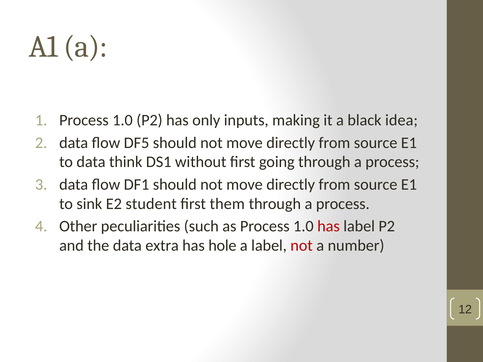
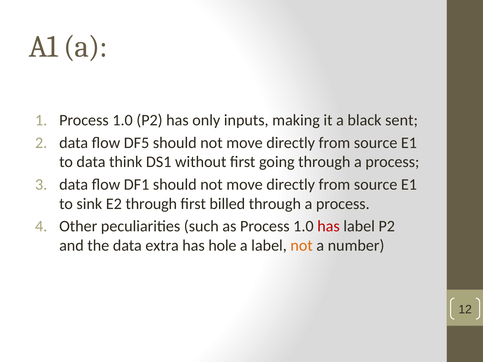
idea: idea -> sent
E2 student: student -> through
them: them -> billed
not at (302, 246) colour: red -> orange
